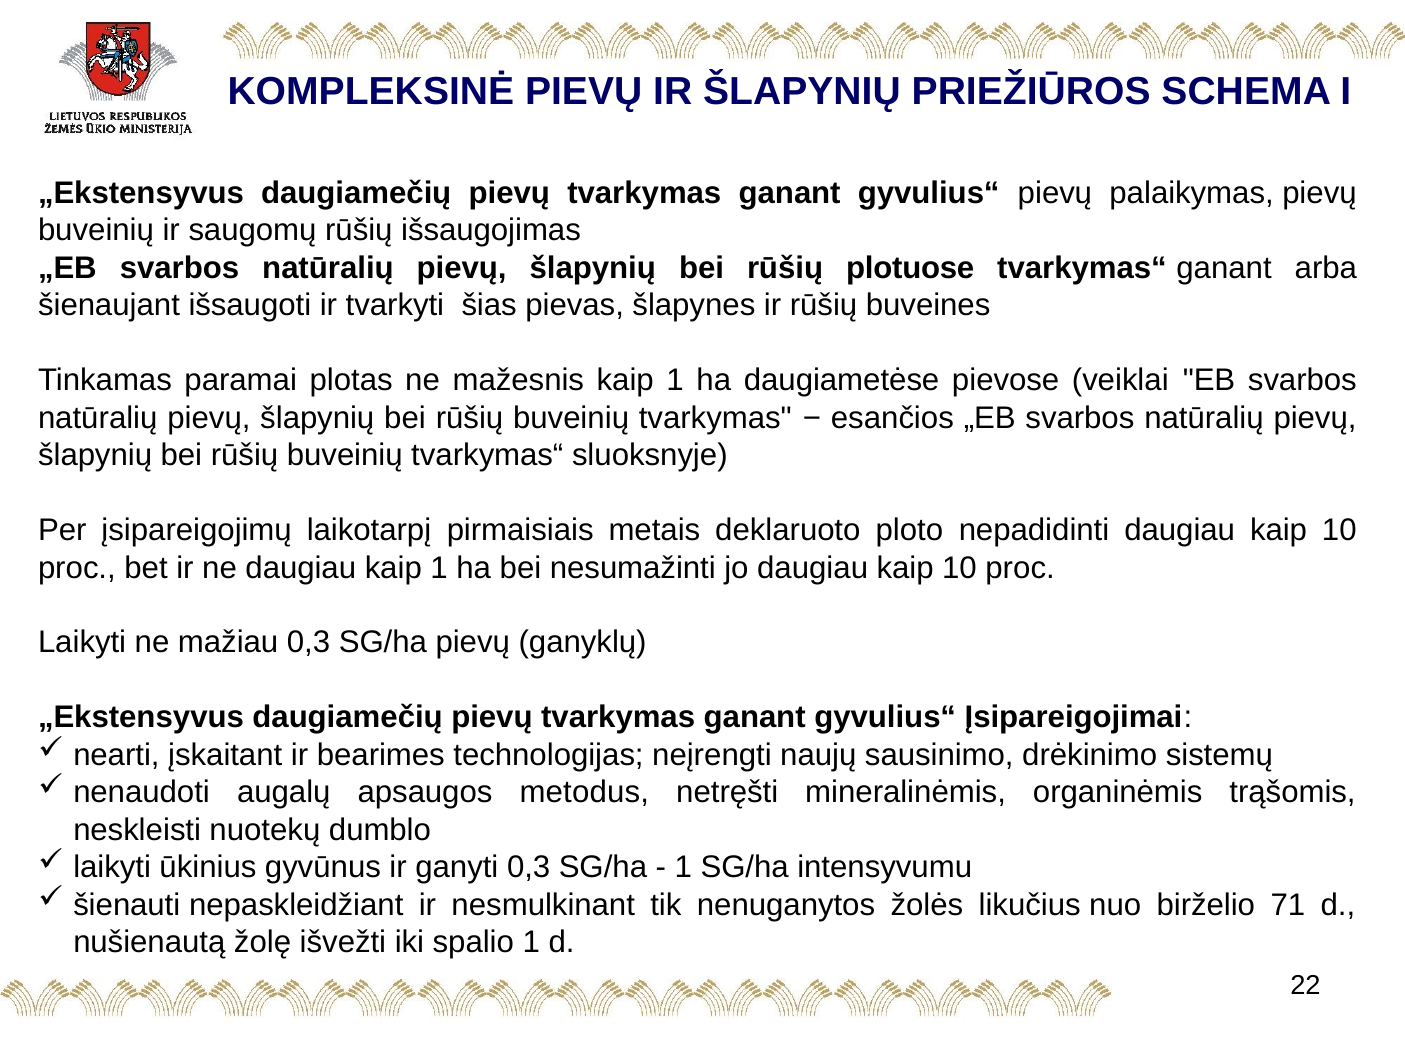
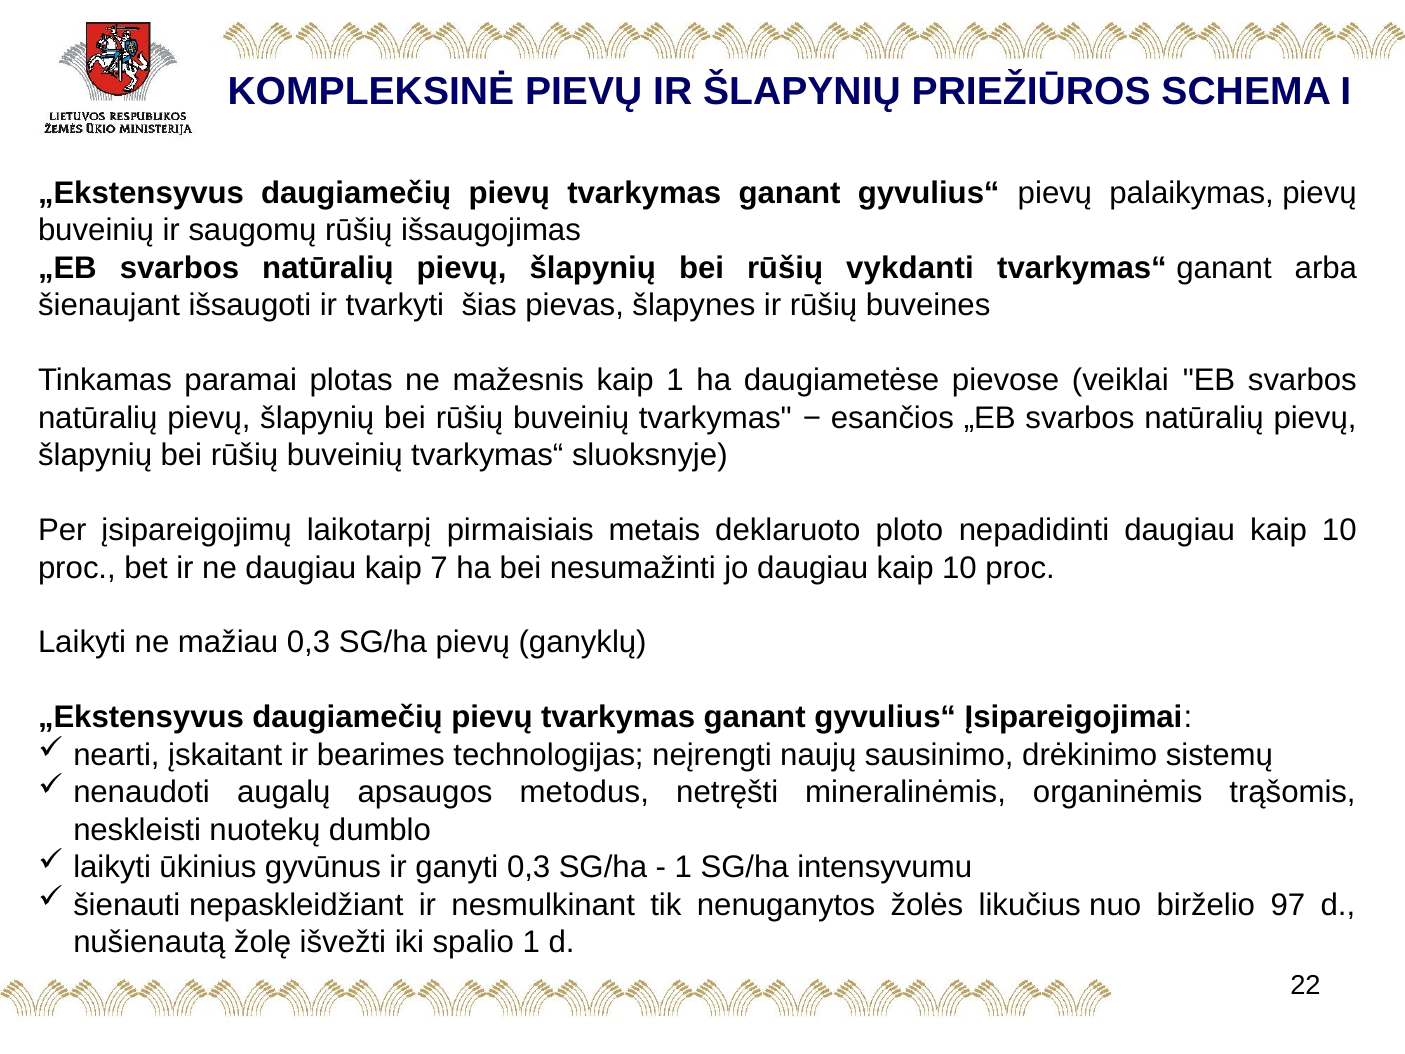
plotuose: plotuose -> vykdanti
daugiau kaip 1: 1 -> 7
71: 71 -> 97
